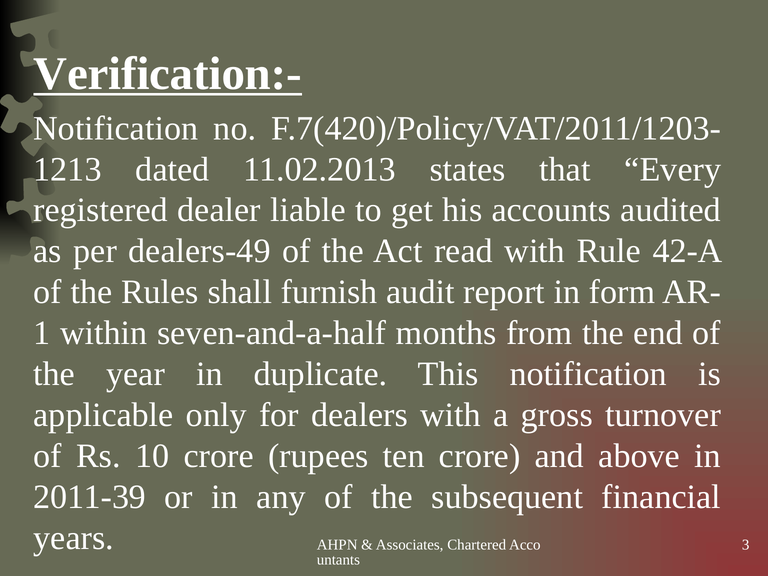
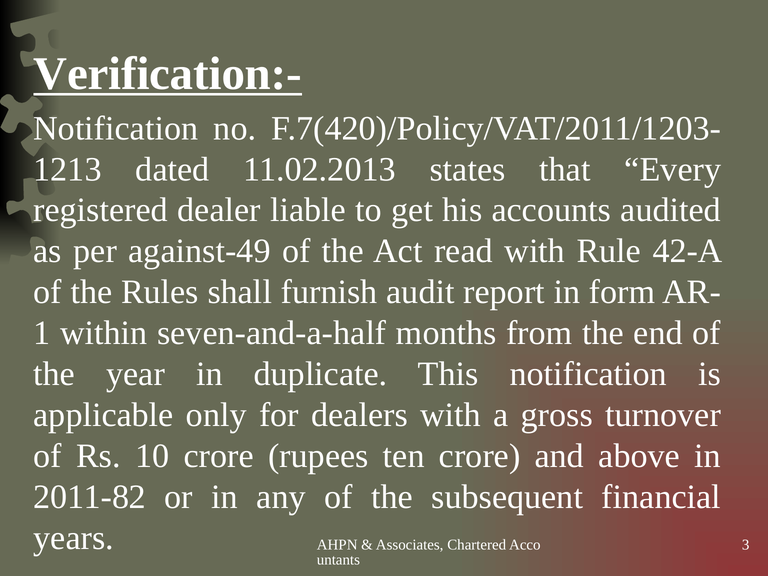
dealers-49: dealers-49 -> against-49
2011-39: 2011-39 -> 2011-82
